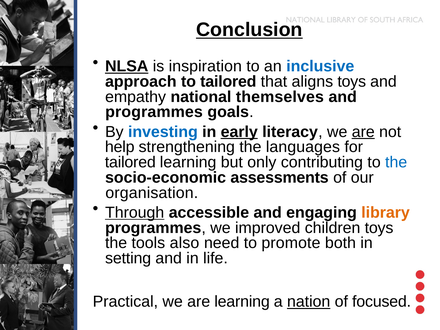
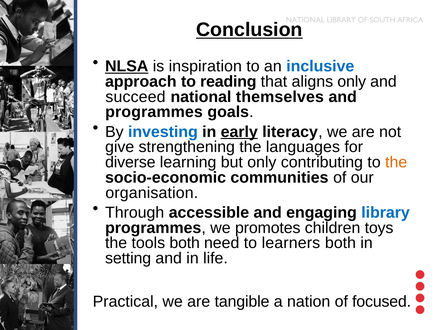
to tailored: tailored -> reading
aligns toys: toys -> only
empathy: empathy -> succeed
are at (363, 132) underline: present -> none
help: help -> give
tailored at (130, 162): tailored -> diverse
the at (396, 162) colour: blue -> orange
assessments: assessments -> communities
Through underline: present -> none
library colour: orange -> blue
improved: improved -> promotes
tools also: also -> both
promote: promote -> learners
are learning: learning -> tangible
nation underline: present -> none
